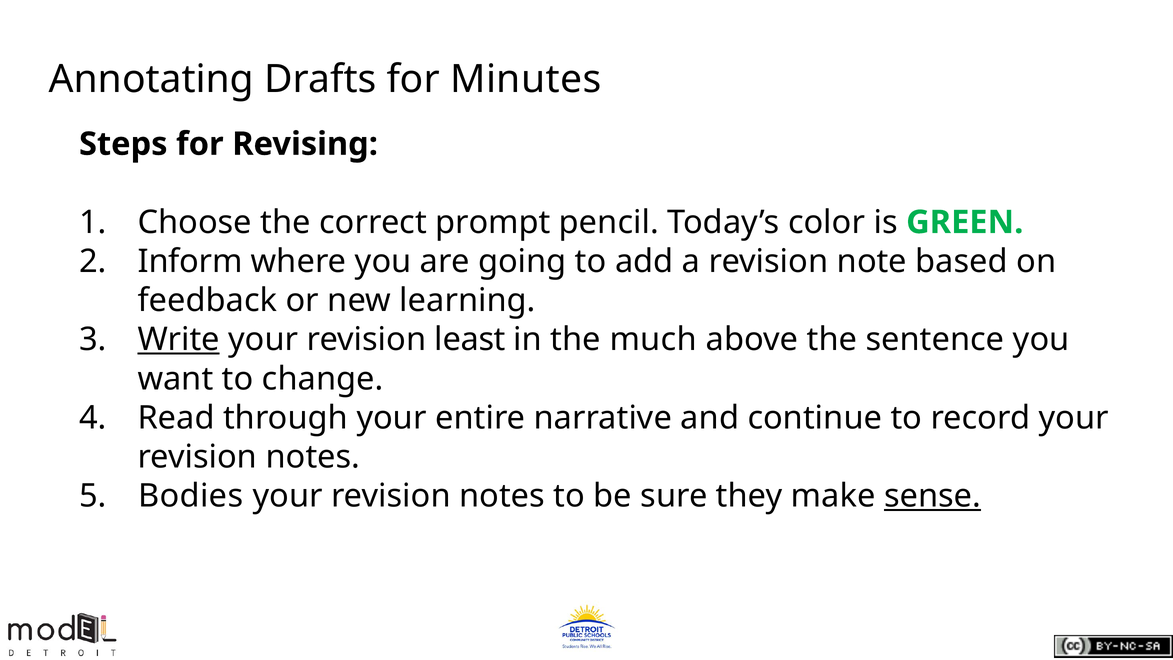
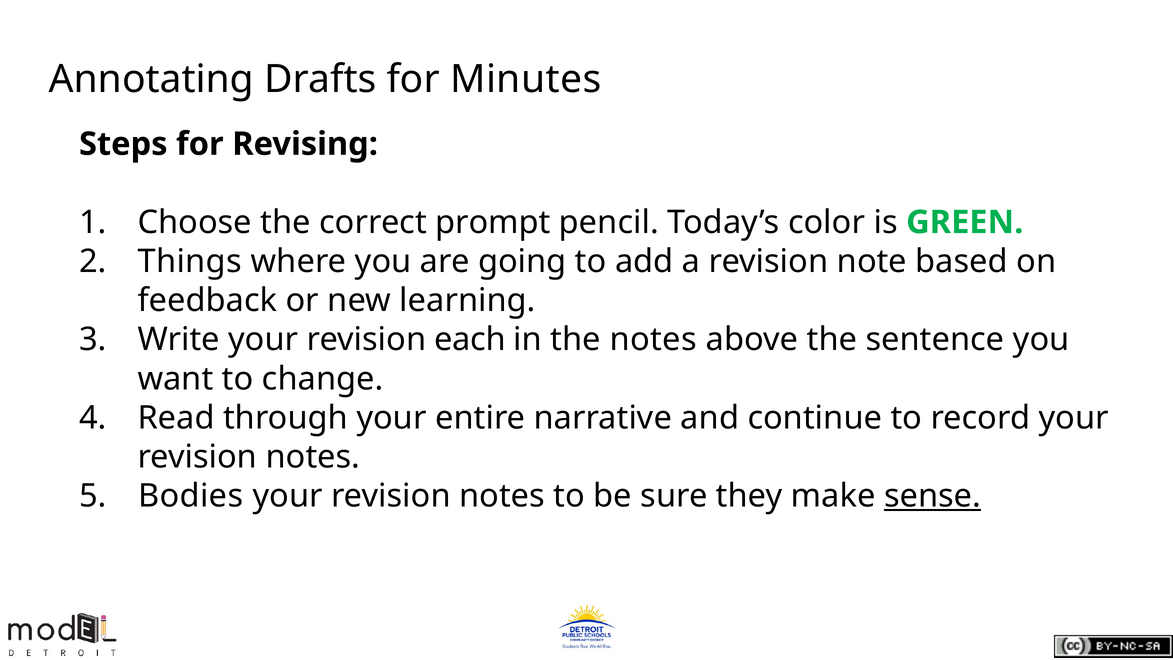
Inform: Inform -> Things
Write underline: present -> none
least: least -> each
the much: much -> notes
